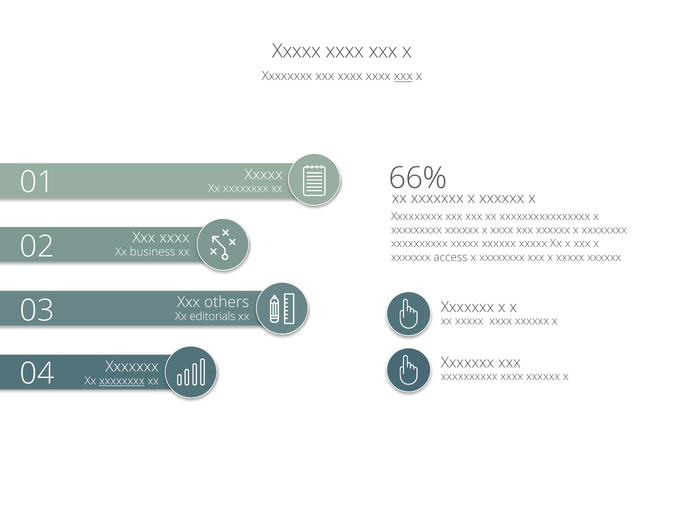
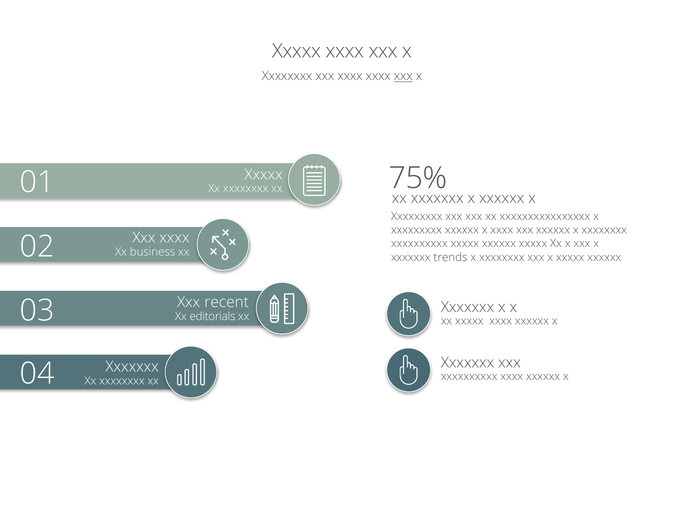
66%: 66% -> 75%
access: access -> trends
others: others -> recent
xxxxxxxx at (122, 381) underline: present -> none
